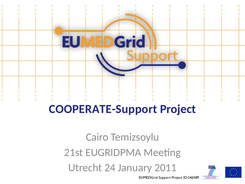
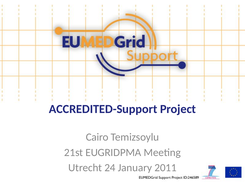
COOPERATE-Support: COOPERATE-Support -> ACCREDITED-Support
